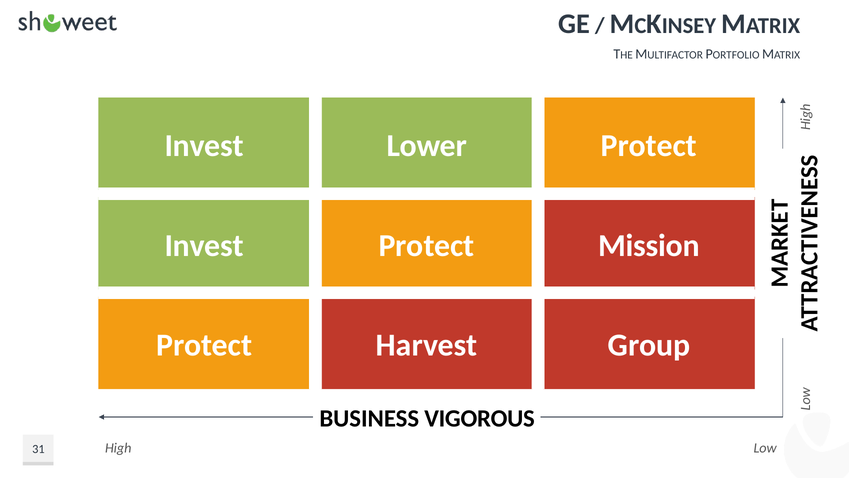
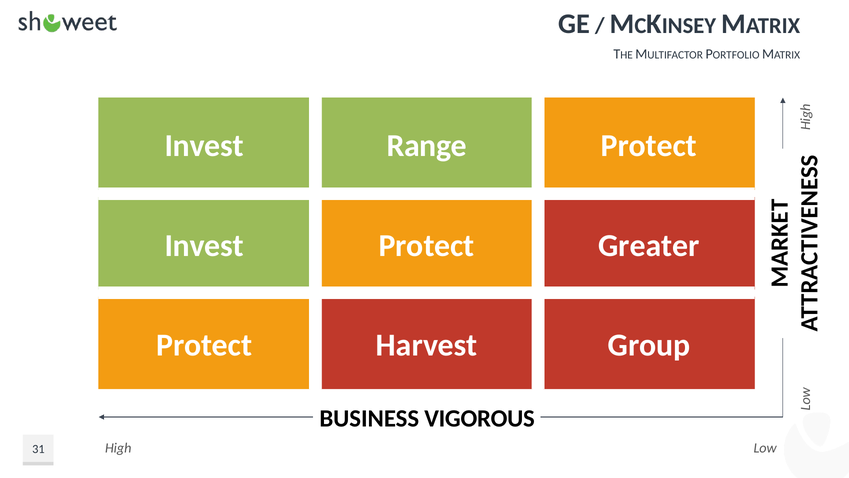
Lower: Lower -> Range
Mission: Mission -> Greater
